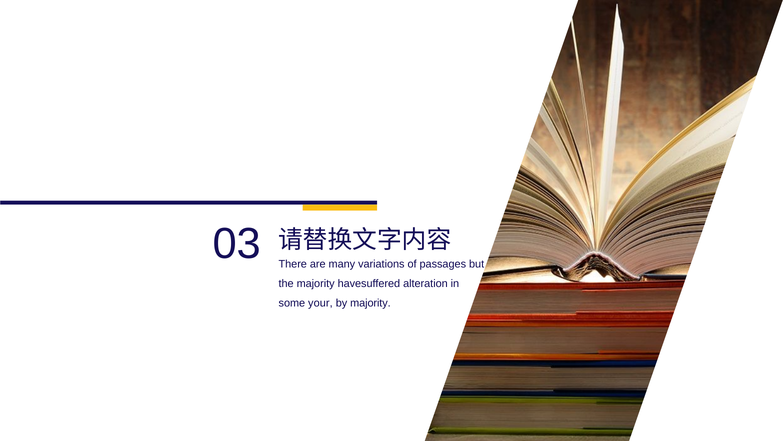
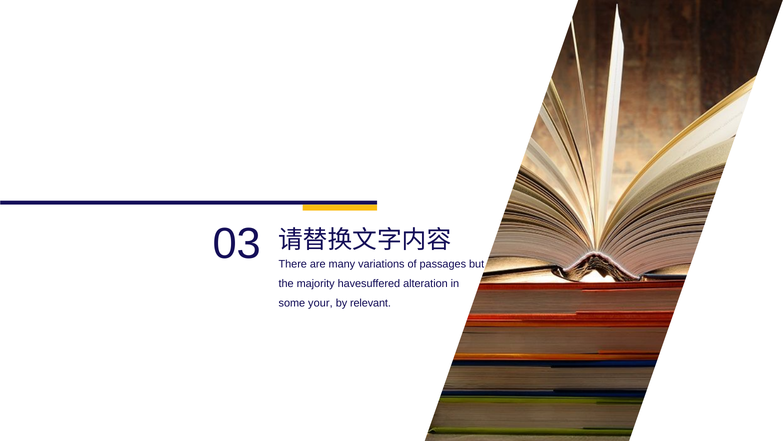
by majority: majority -> relevant
